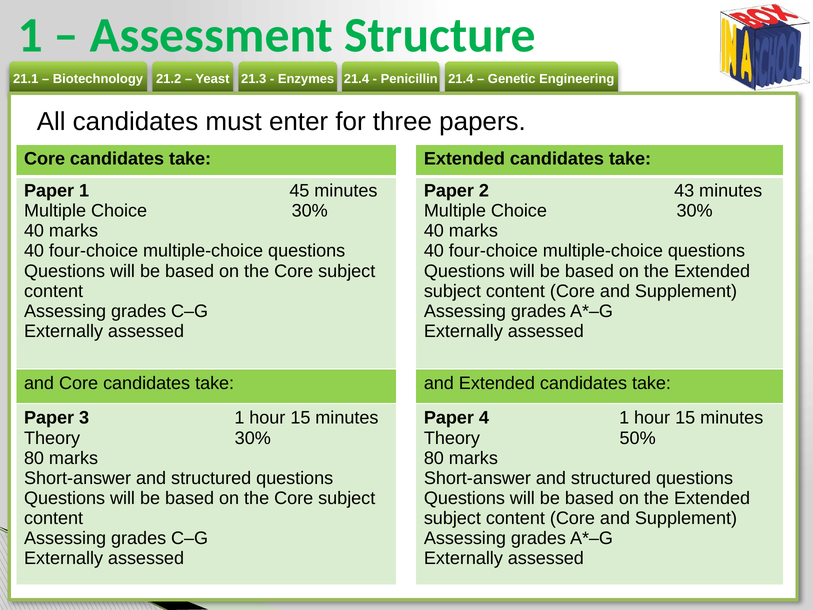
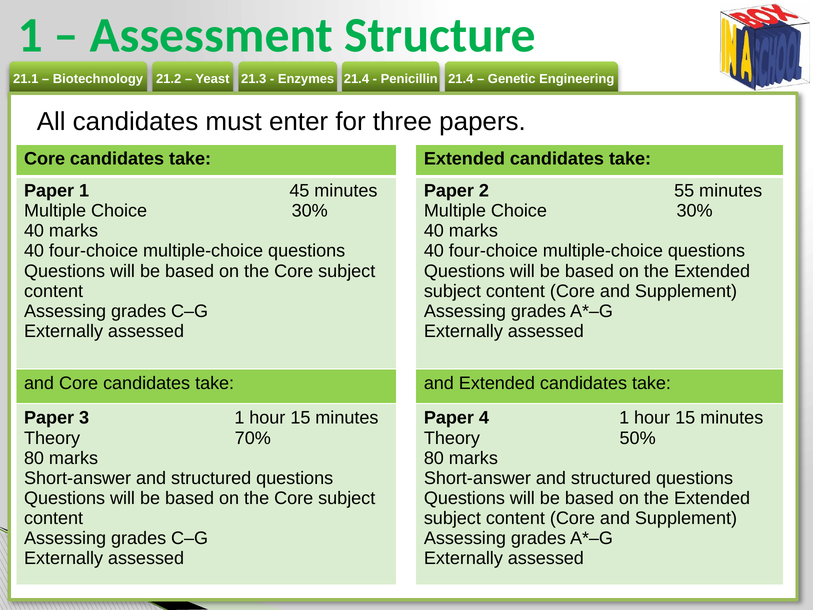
43: 43 -> 55
Theory 30%: 30% -> 70%
